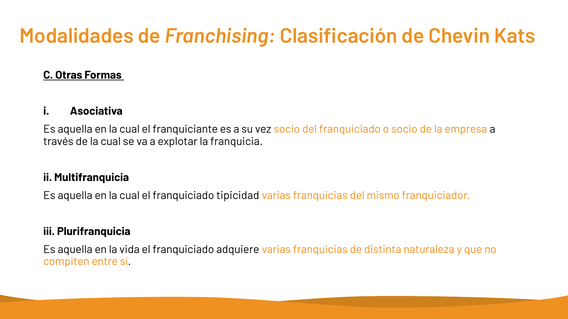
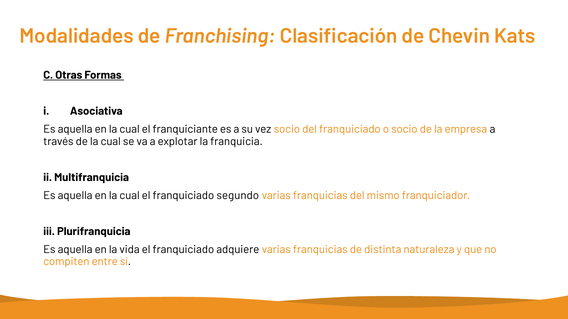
tipicidad: tipicidad -> segundo
